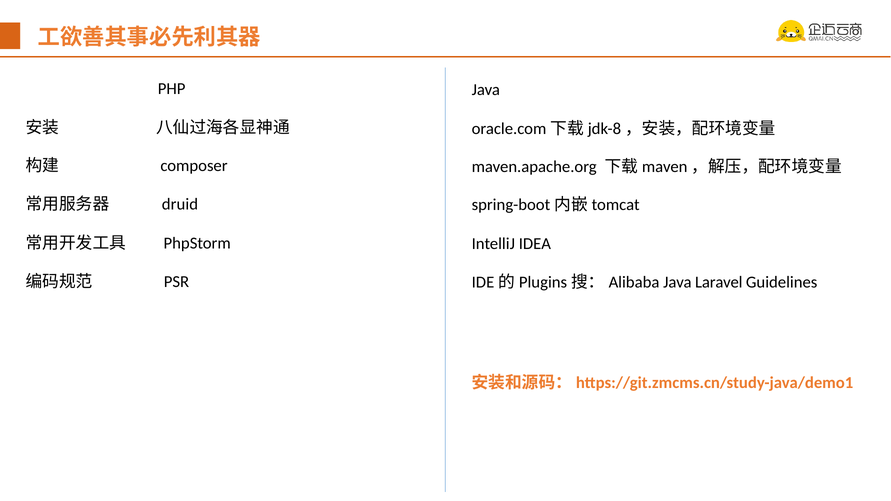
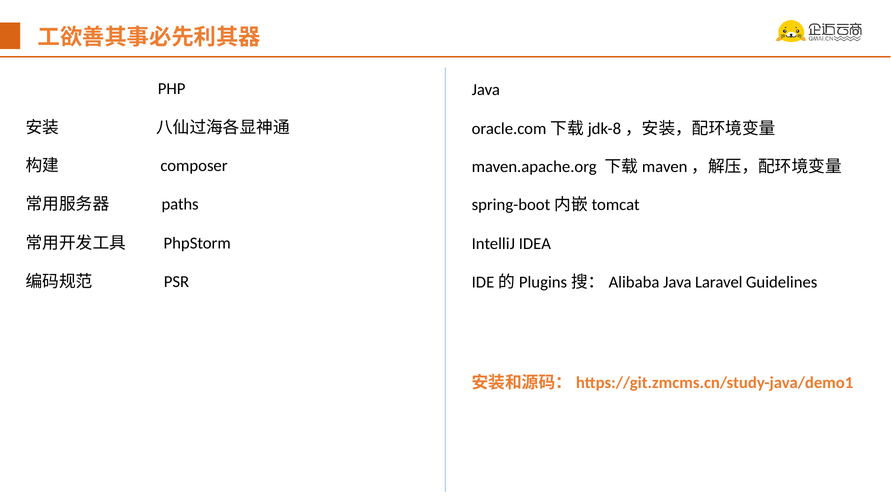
druid: druid -> paths
